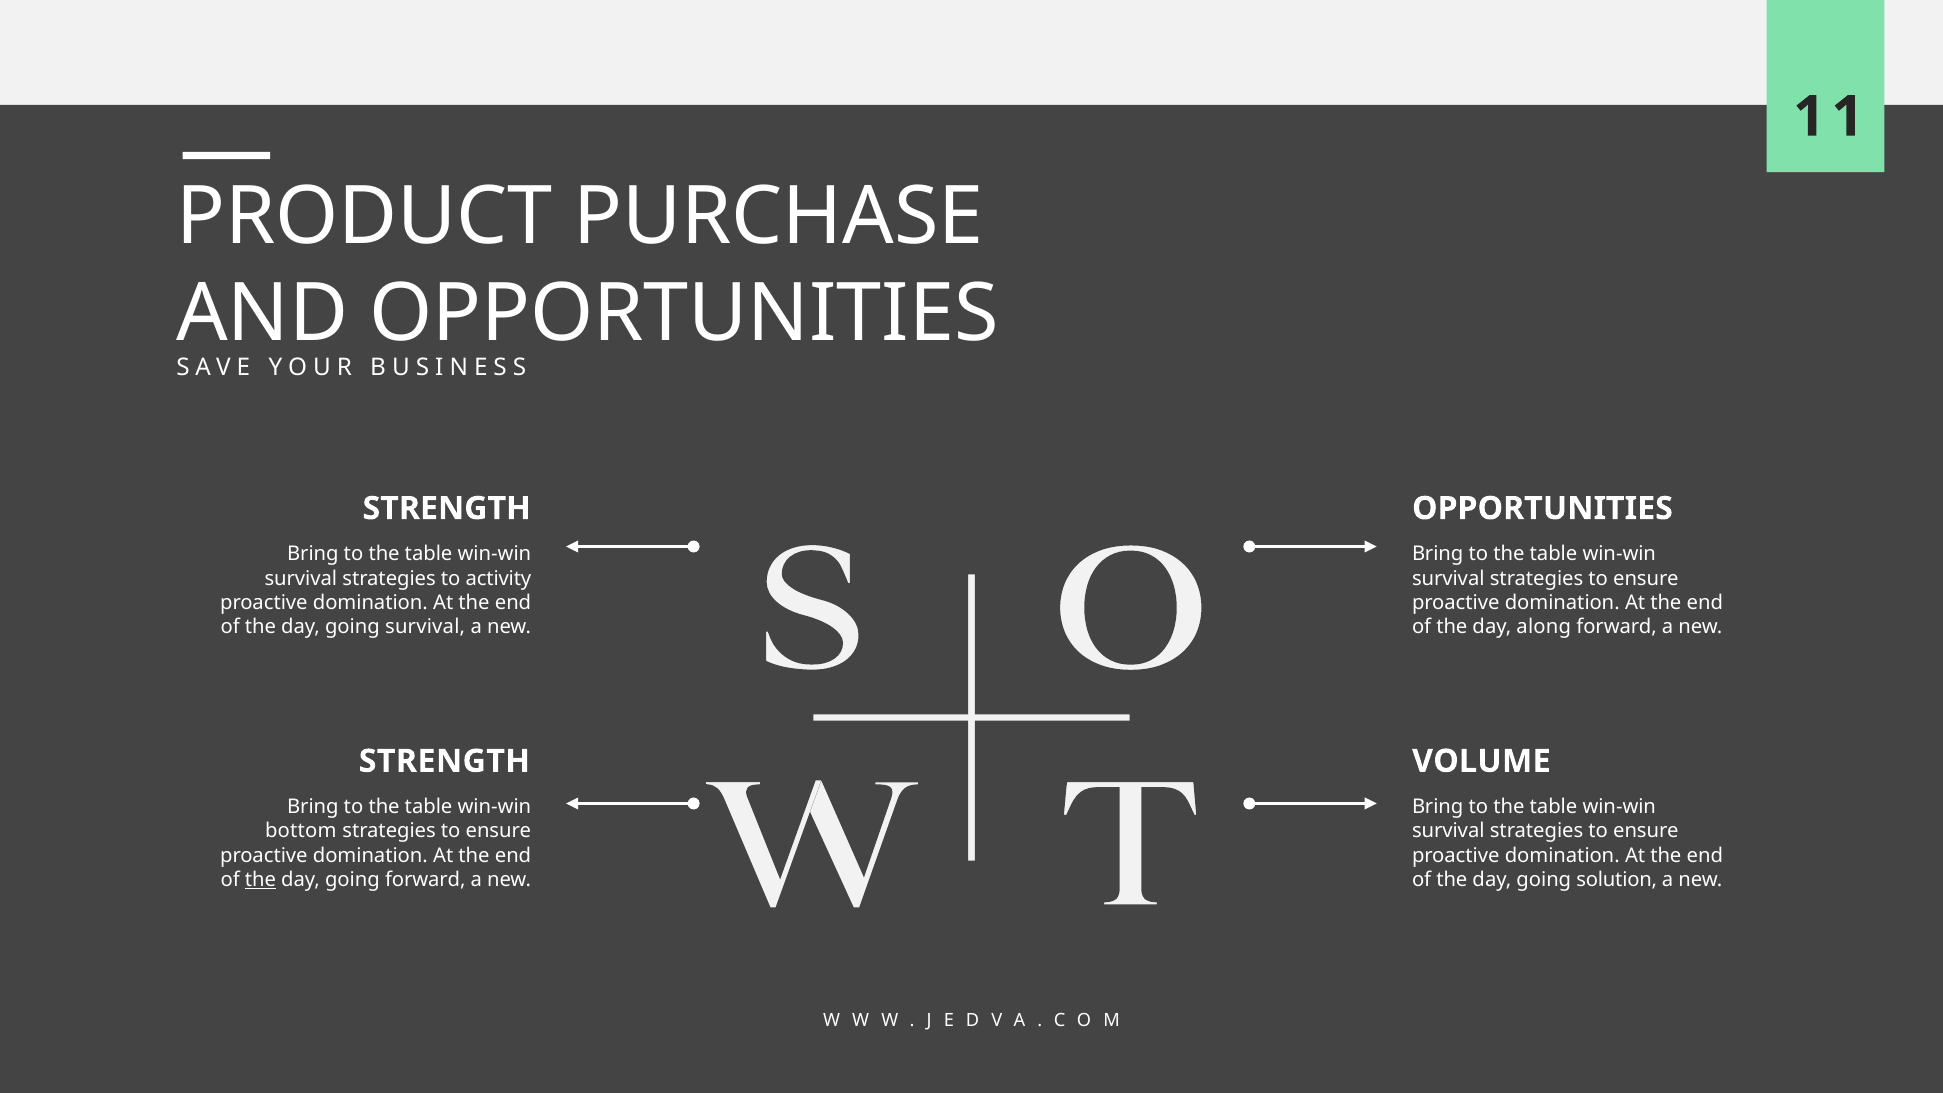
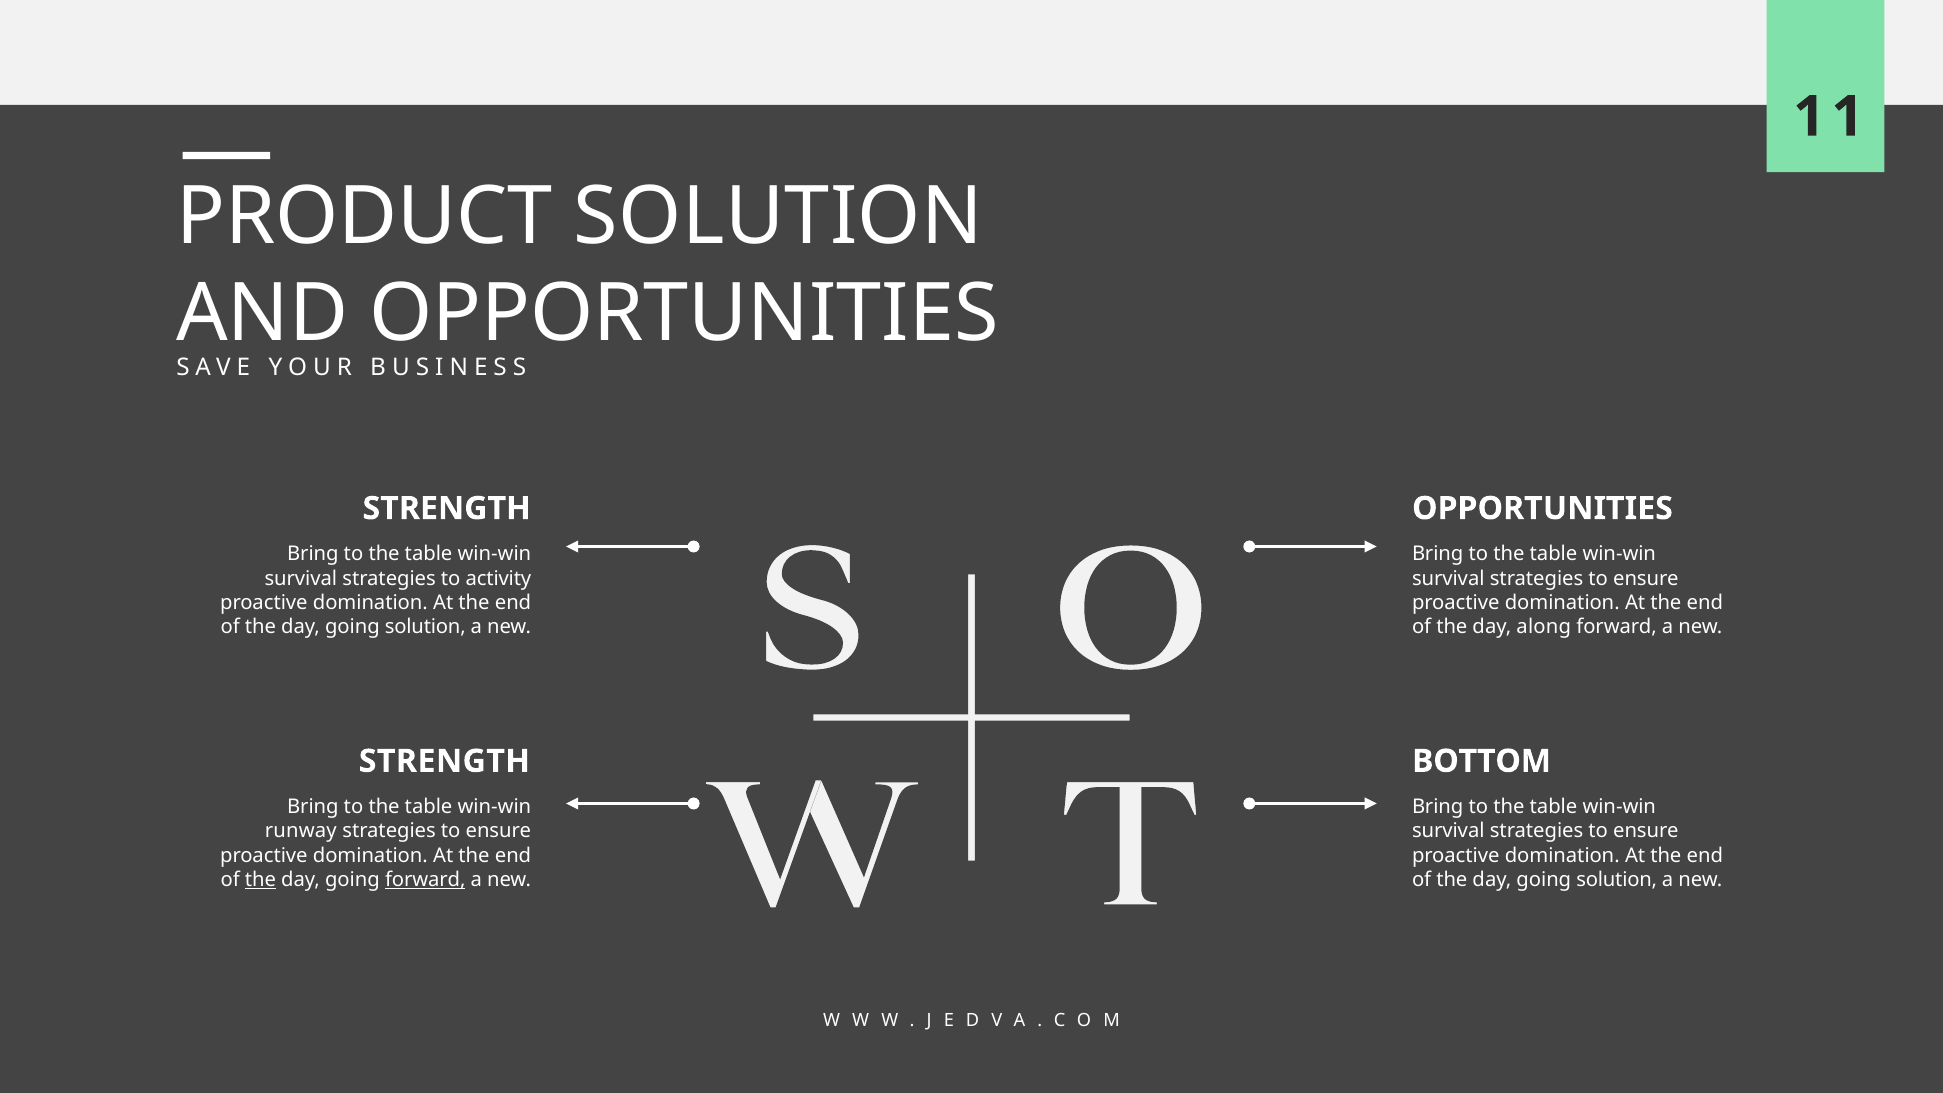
PRODUCT PURCHASE: PURCHASE -> SOLUTION
survival at (425, 627): survival -> solution
VOLUME: VOLUME -> BOTTOM
bottom: bottom -> runway
forward at (425, 880) underline: none -> present
